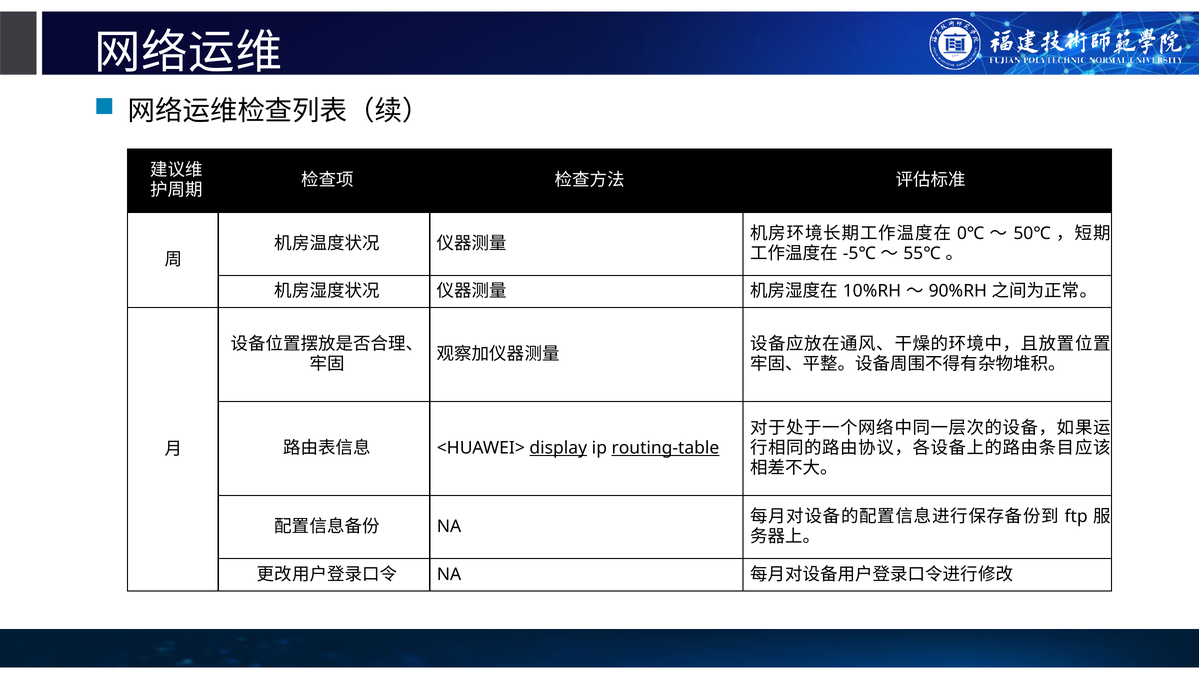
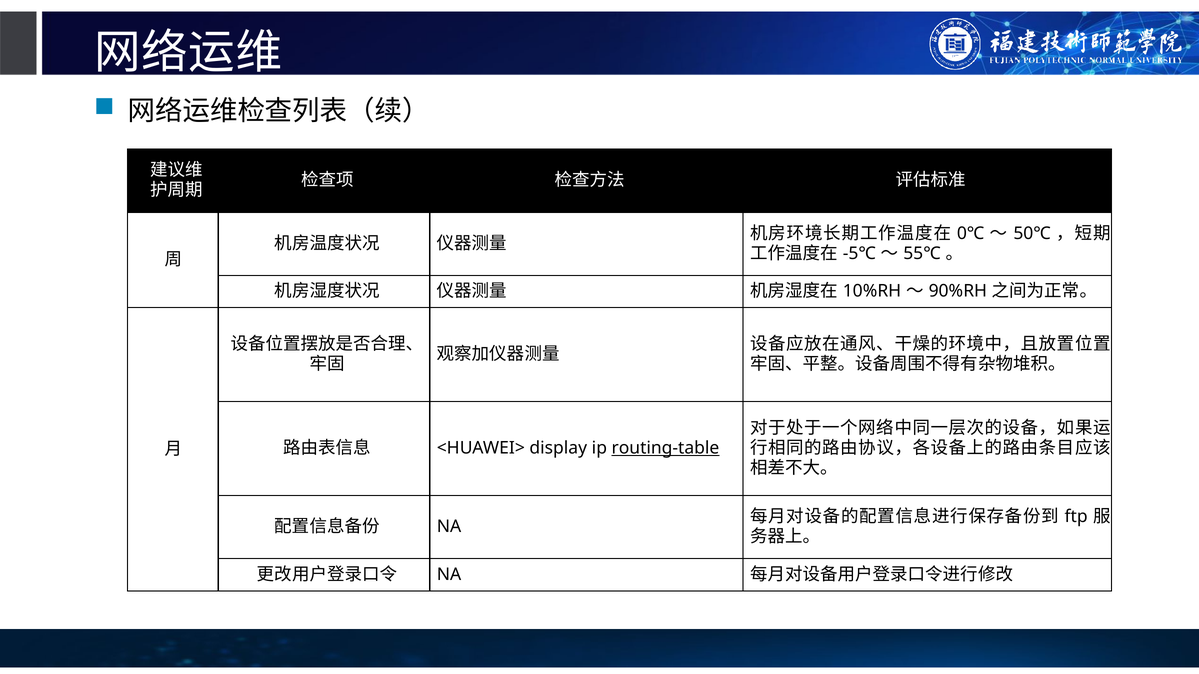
display underline: present -> none
